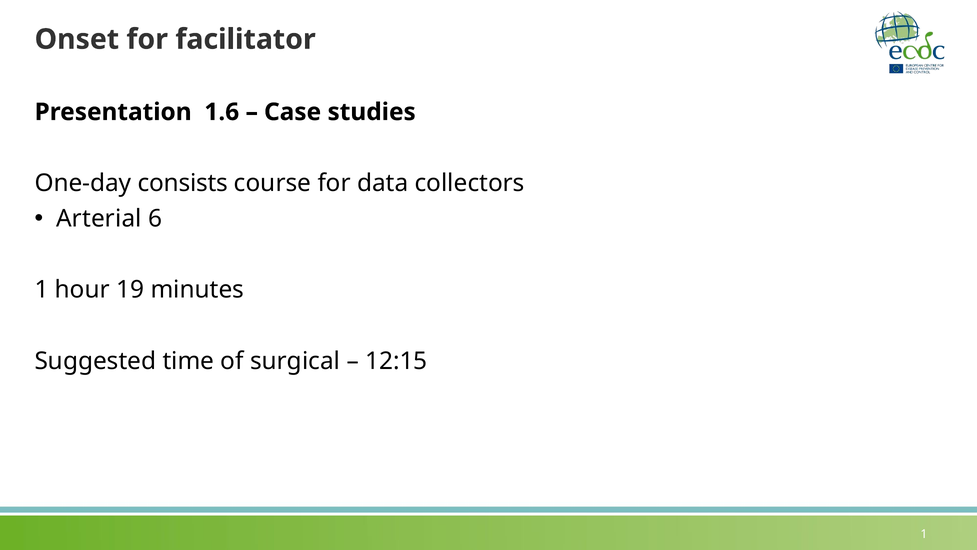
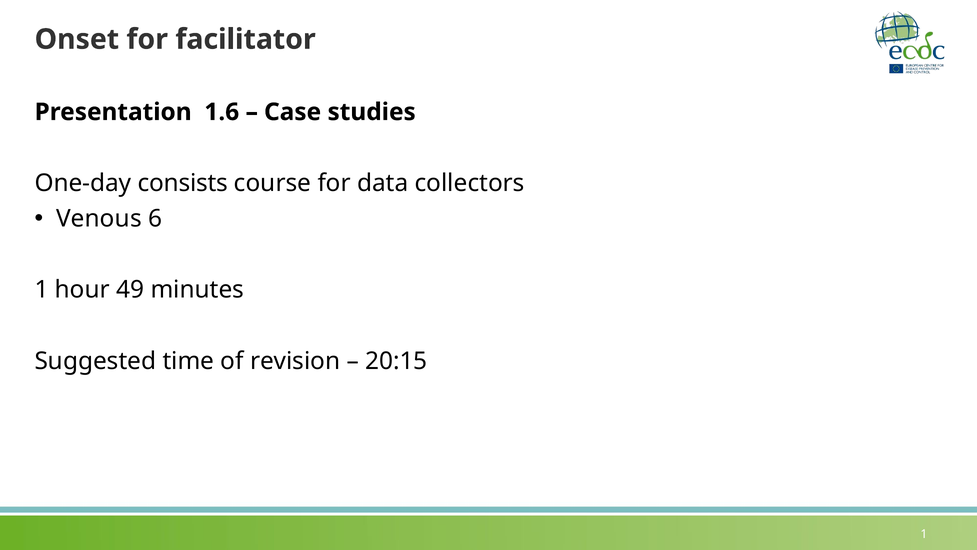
Arterial: Arterial -> Venous
19: 19 -> 49
surgical: surgical -> revision
12:15: 12:15 -> 20:15
